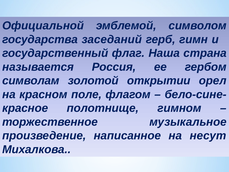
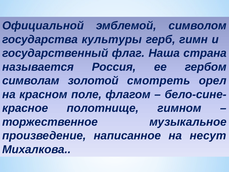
заседаний: заседаний -> культуры
открытии: открытии -> смотреть
